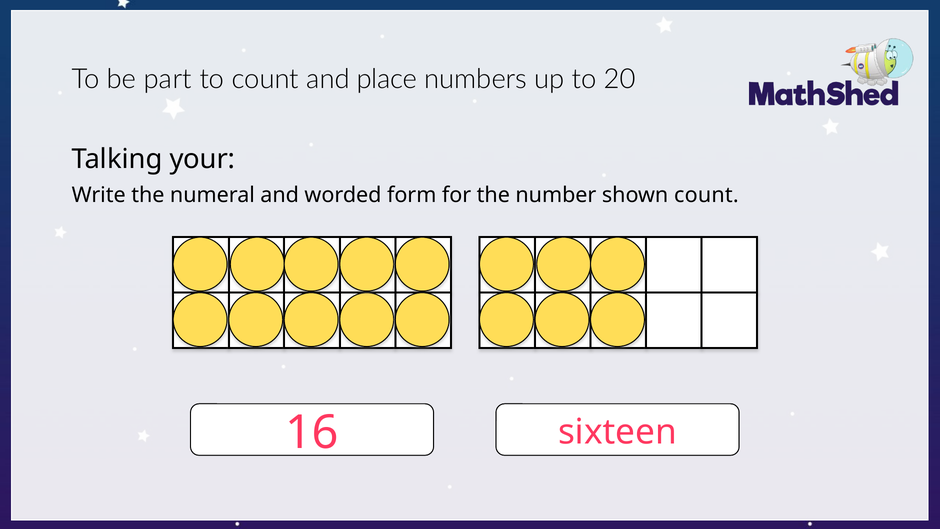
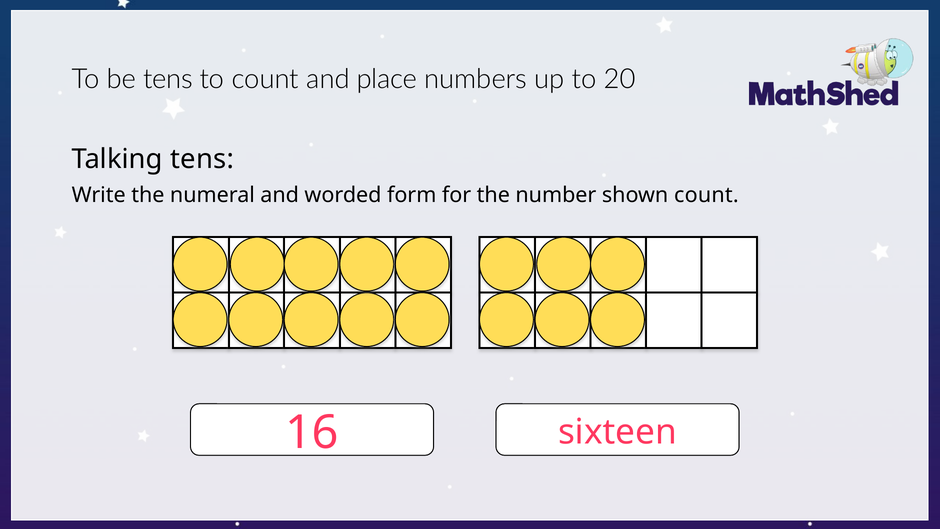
be part: part -> tens
Talking your: your -> tens
